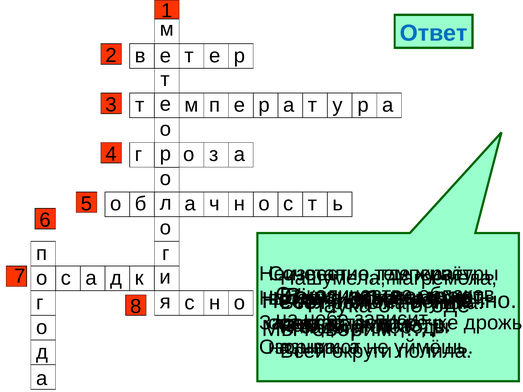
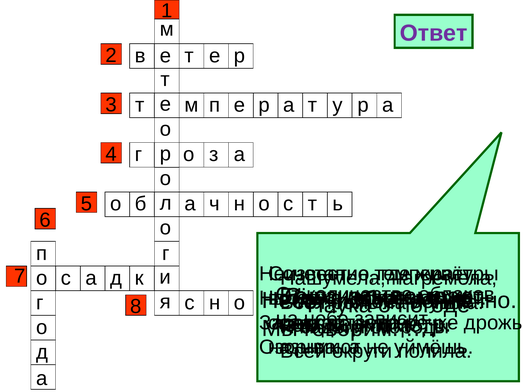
Ответ colour: blue -> purple
